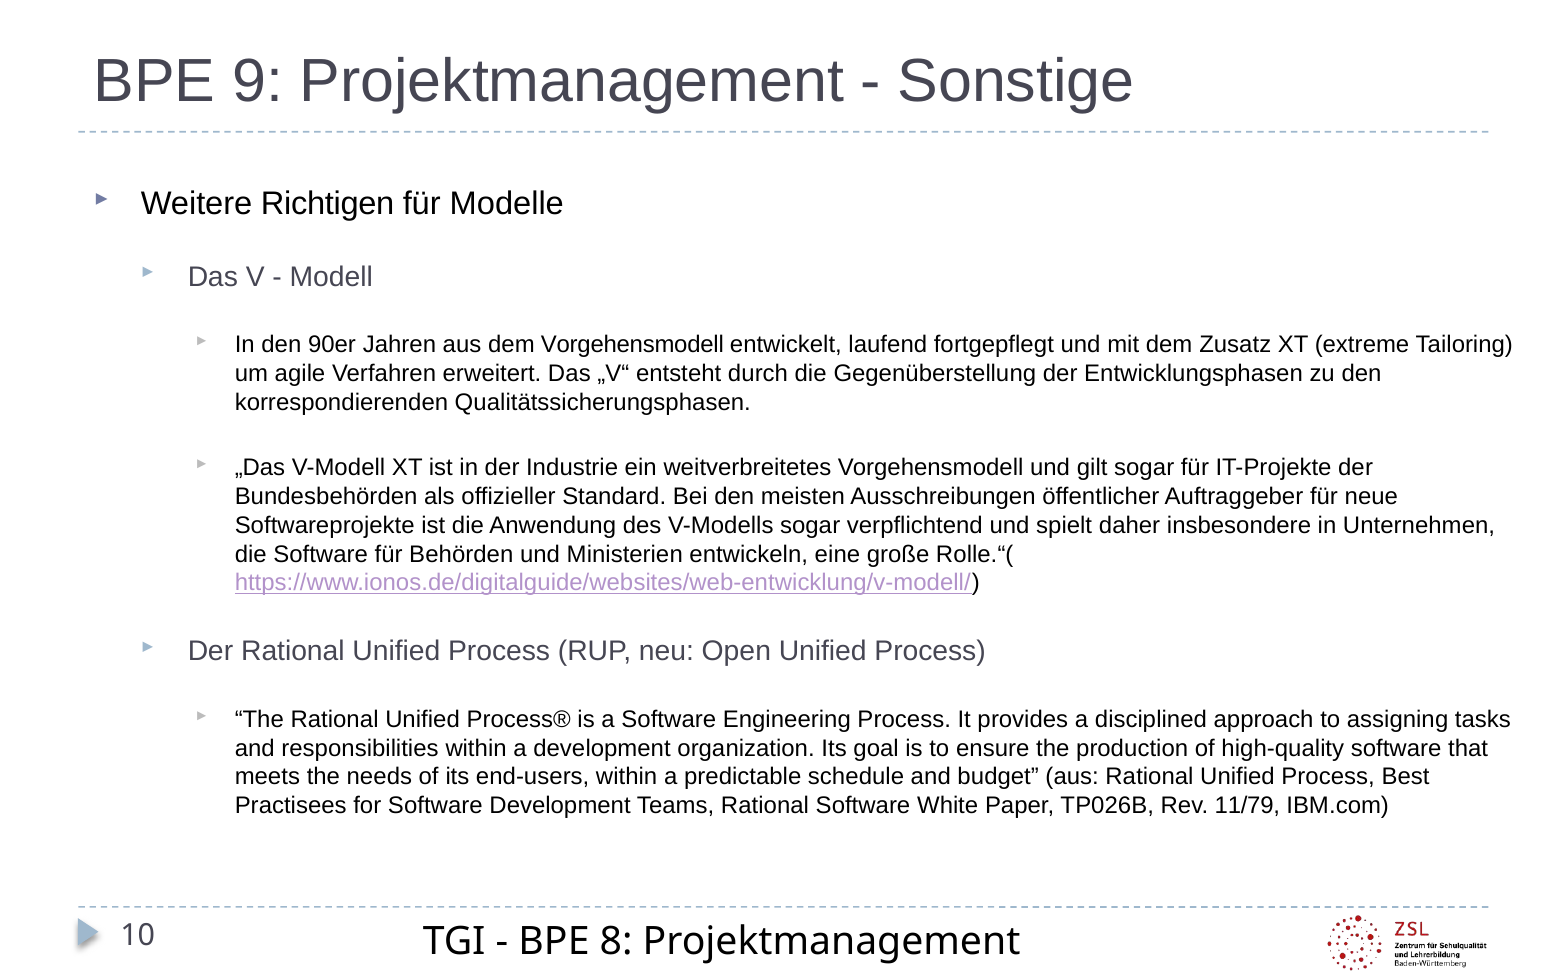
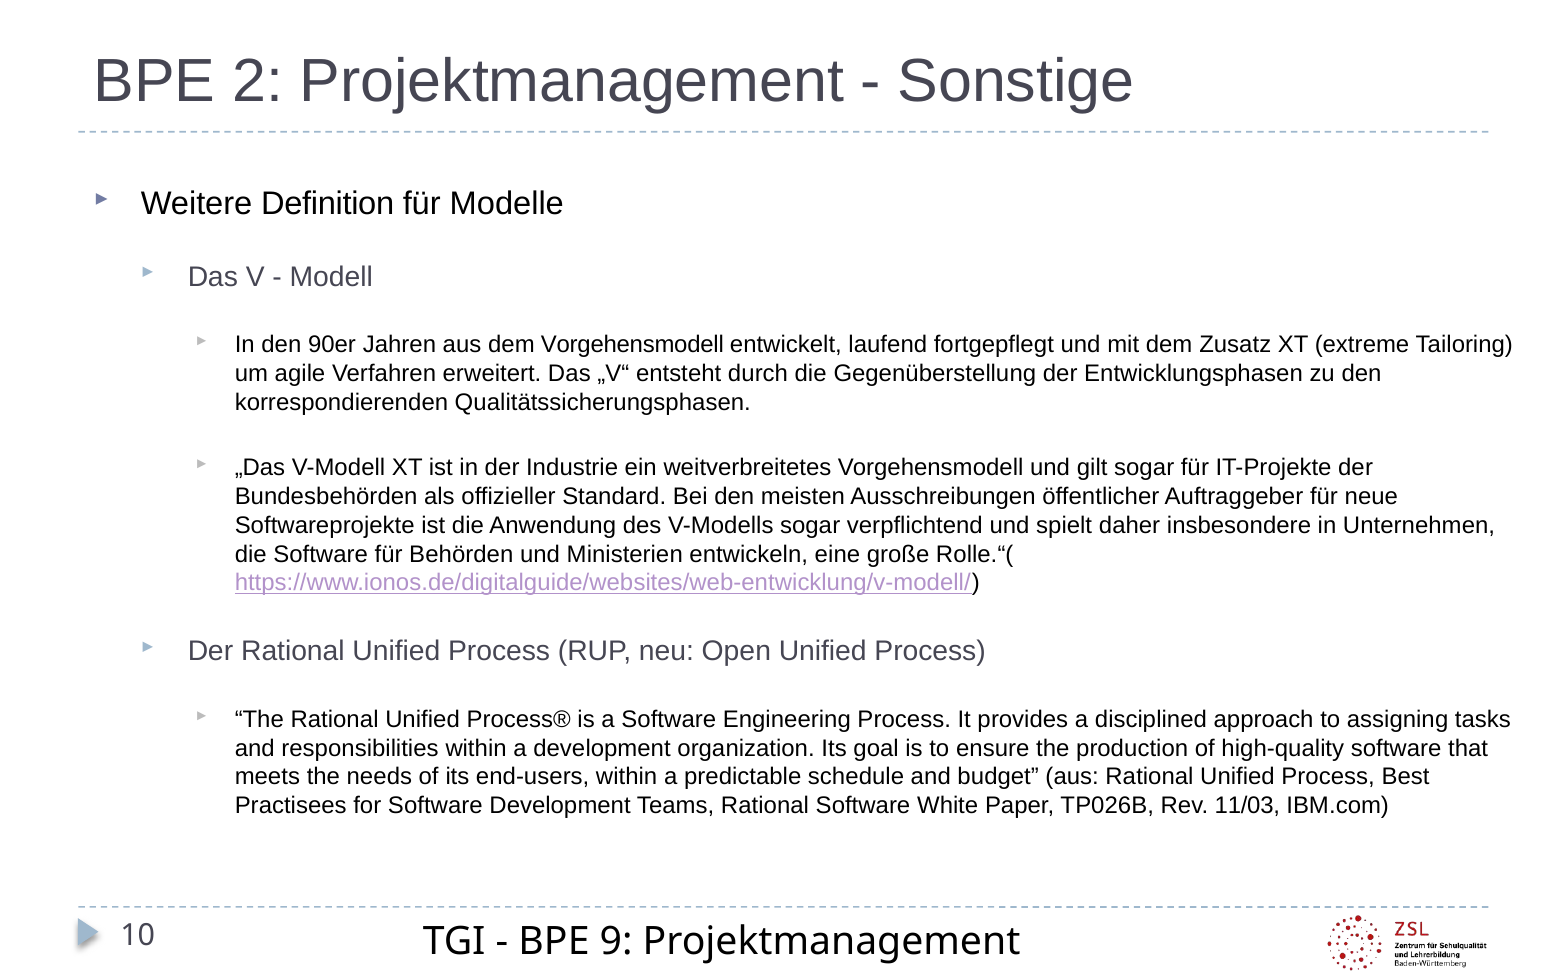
9: 9 -> 2
Richtigen: Richtigen -> Definition
11/79: 11/79 -> 11/03
8: 8 -> 9
